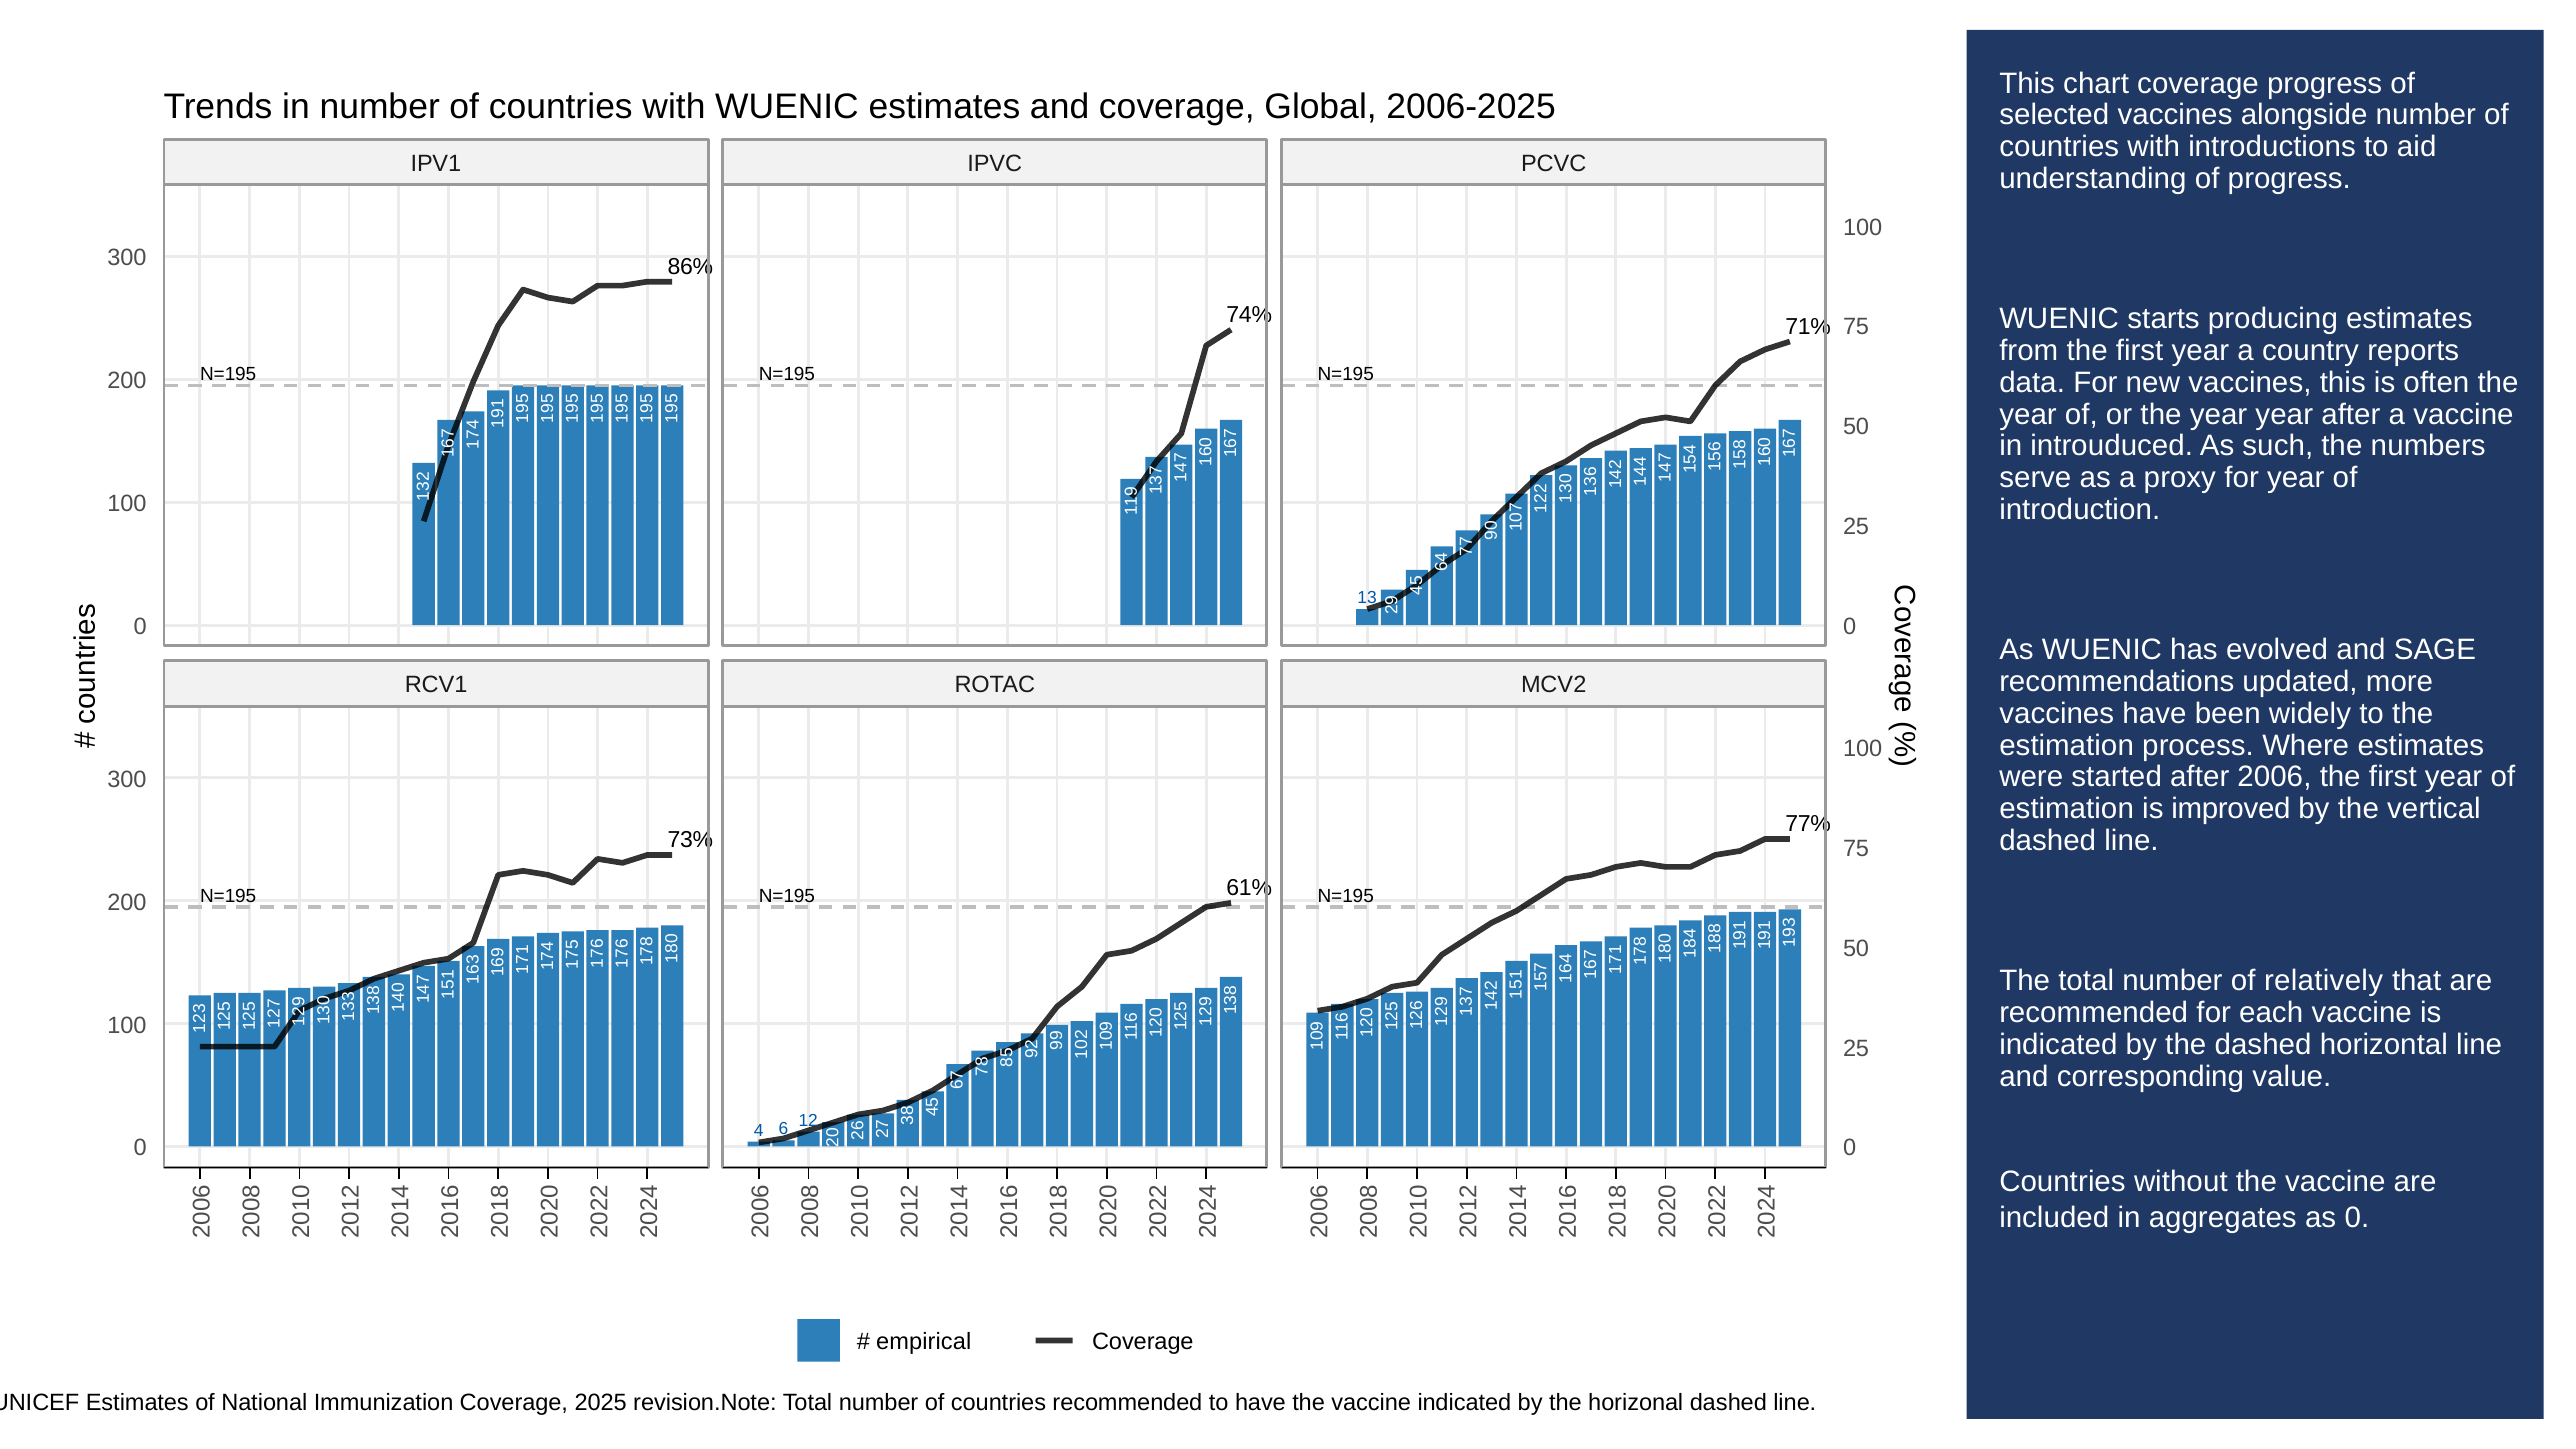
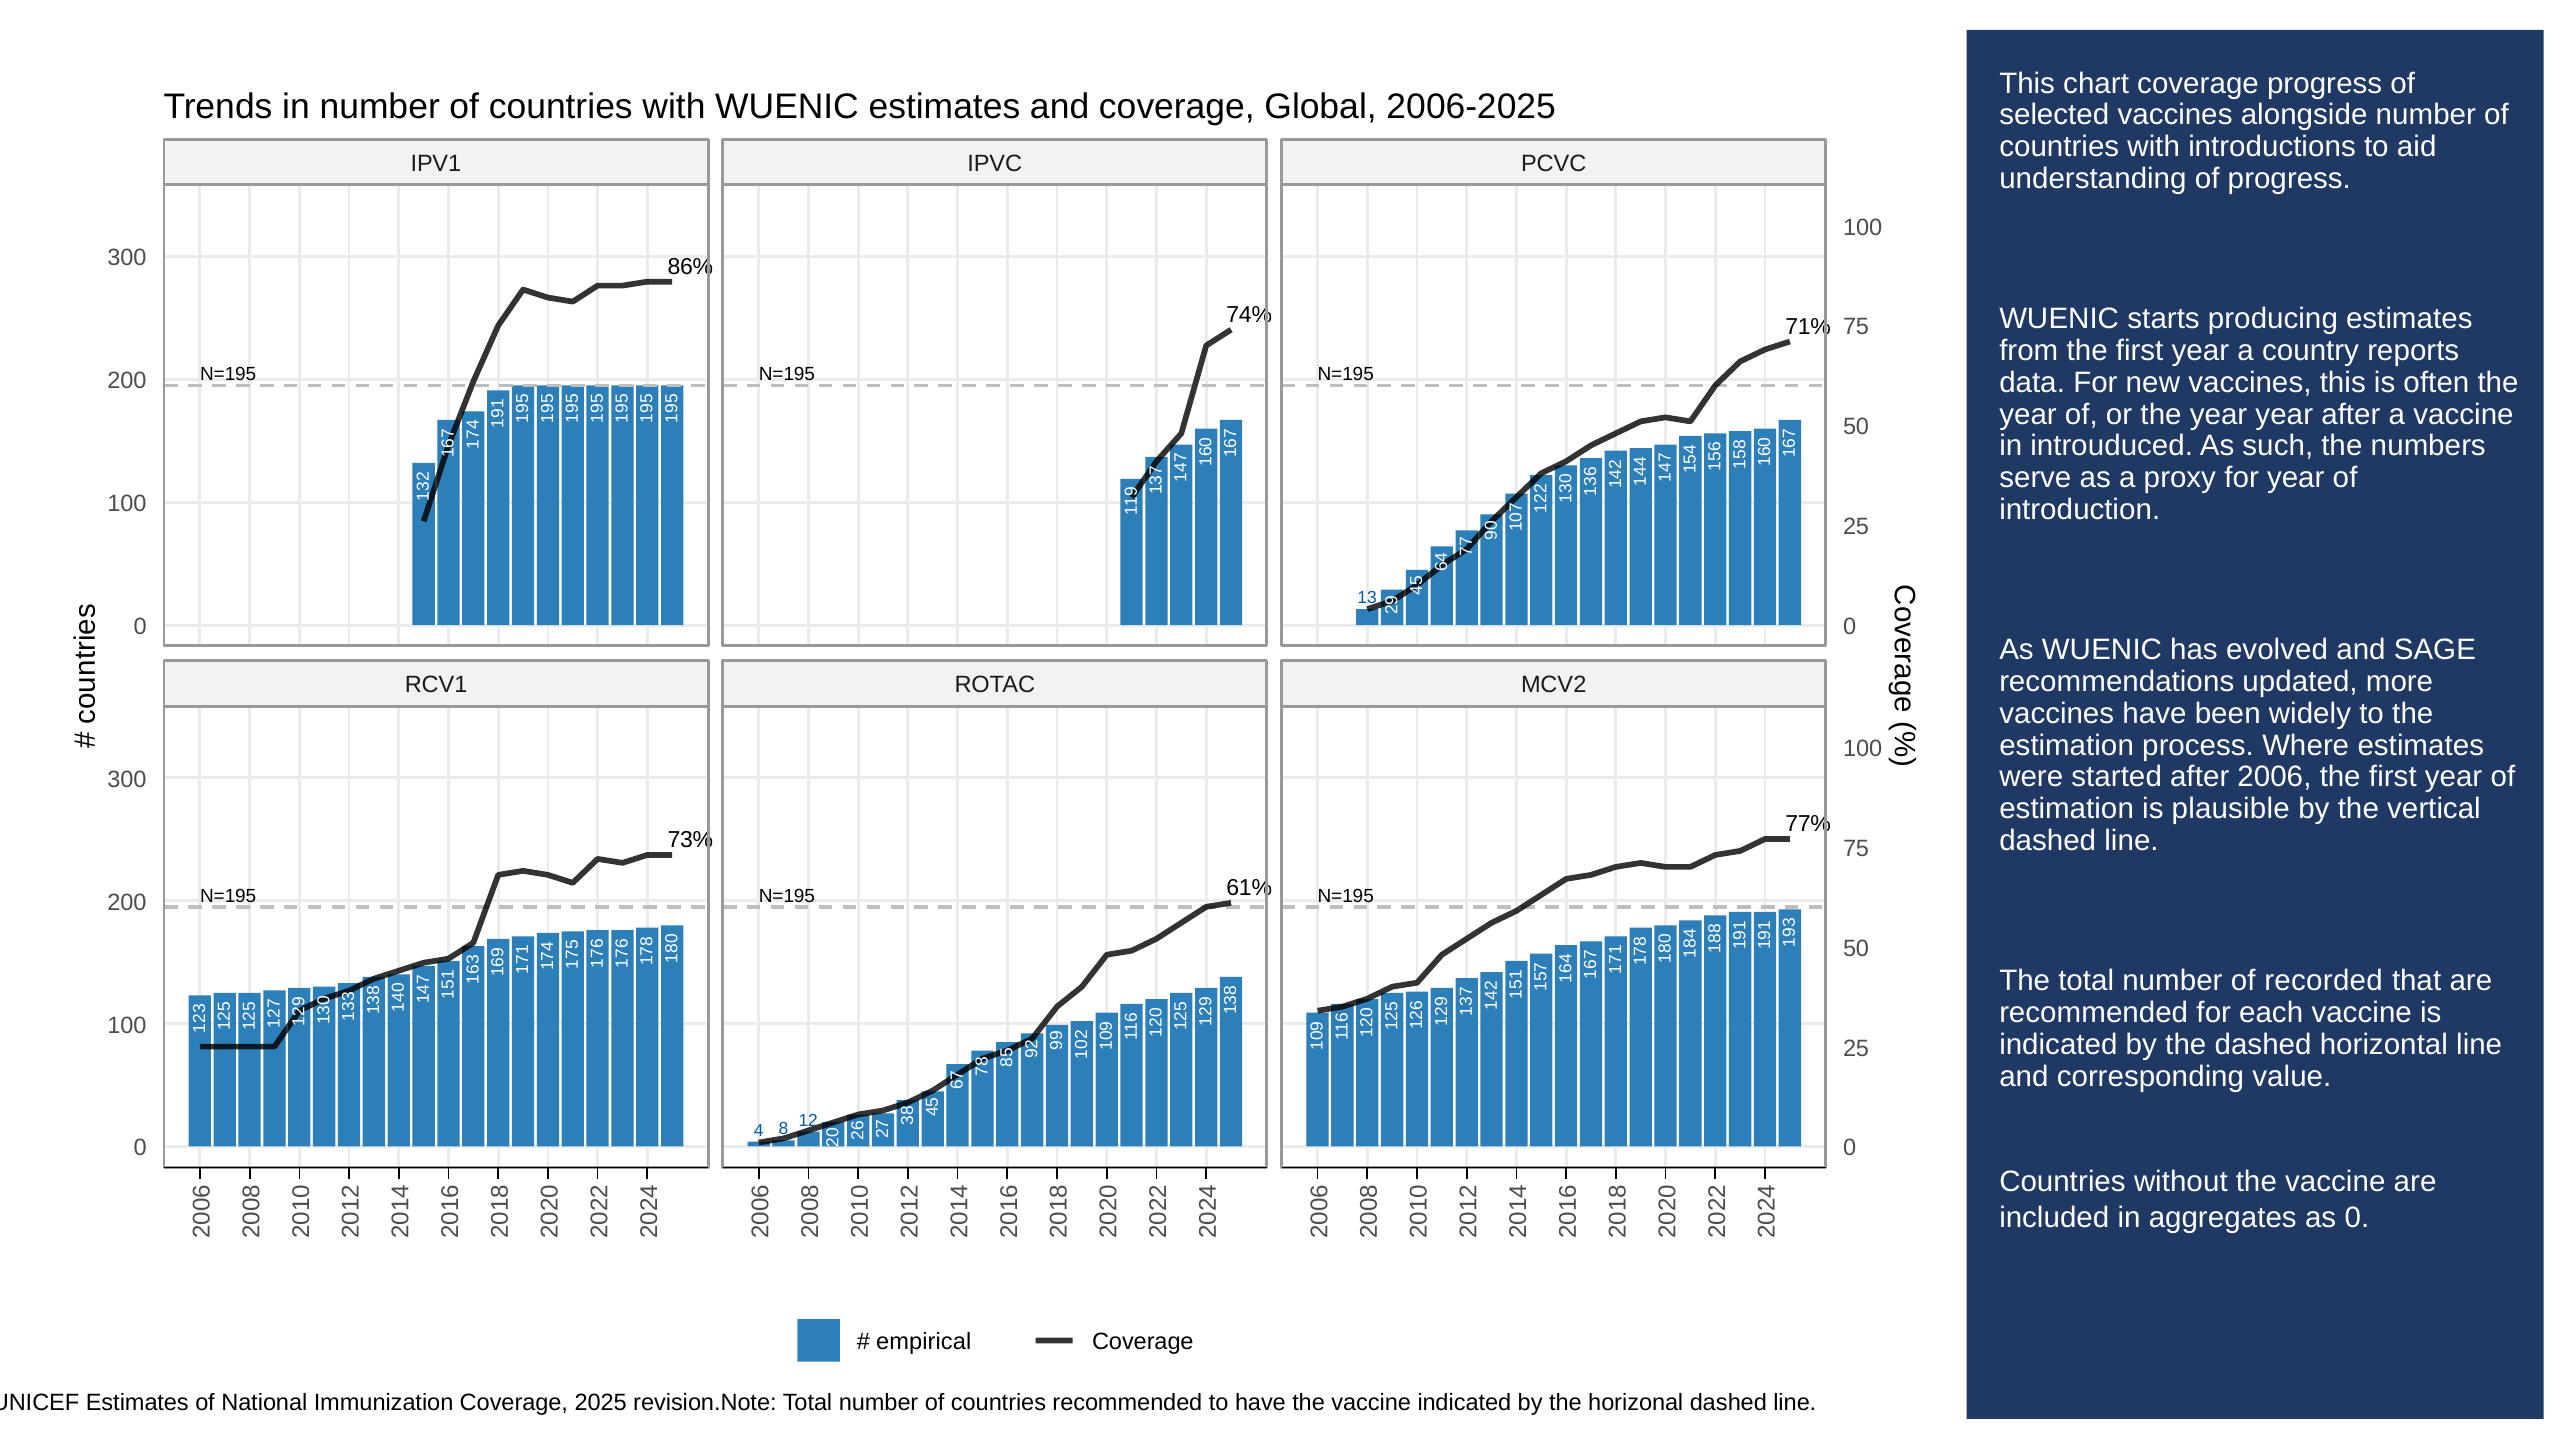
improved: improved -> plausible
relatively: relatively -> recorded
4 6: 6 -> 8
